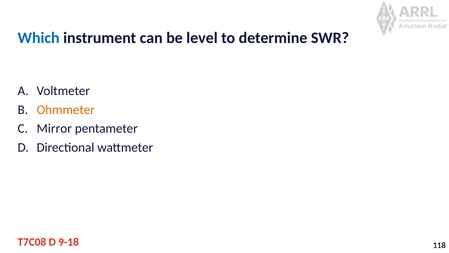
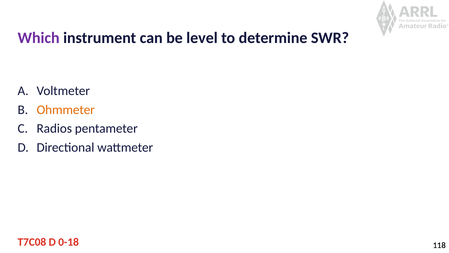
Which colour: blue -> purple
Mirror: Mirror -> Radios
9-18: 9-18 -> 0-18
